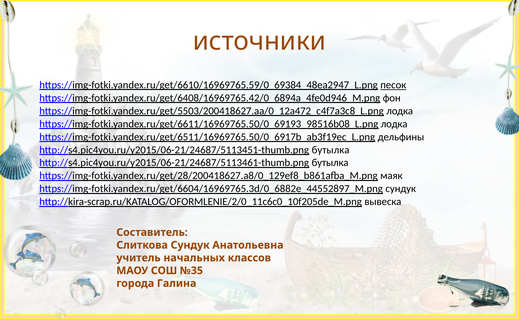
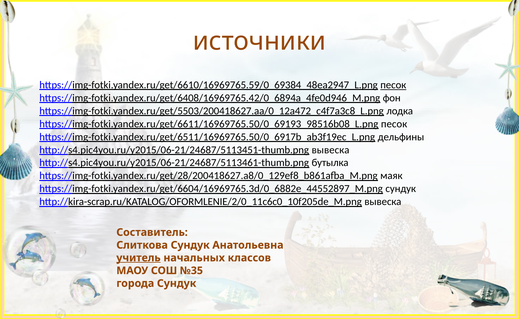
https://img-fotki.yandex.ru/get/6611/16969765.50/0_69193_98516b08_L.png лодка: лодка -> песок
http://s4.pic4you.ru/y2015/06-21/24687/5113451-thumb.png бутылка: бутылка -> вывеска
учитель underline: none -> present
города Галина: Галина -> Сундук
